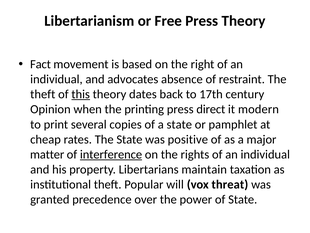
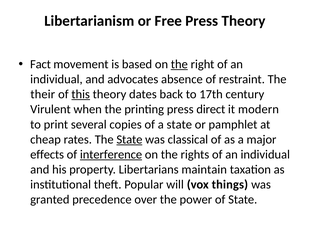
the at (179, 64) underline: none -> present
theft at (43, 94): theft -> their
Opinion: Opinion -> Virulent
State at (129, 139) underline: none -> present
positive: positive -> classical
matter: matter -> effects
threat: threat -> things
